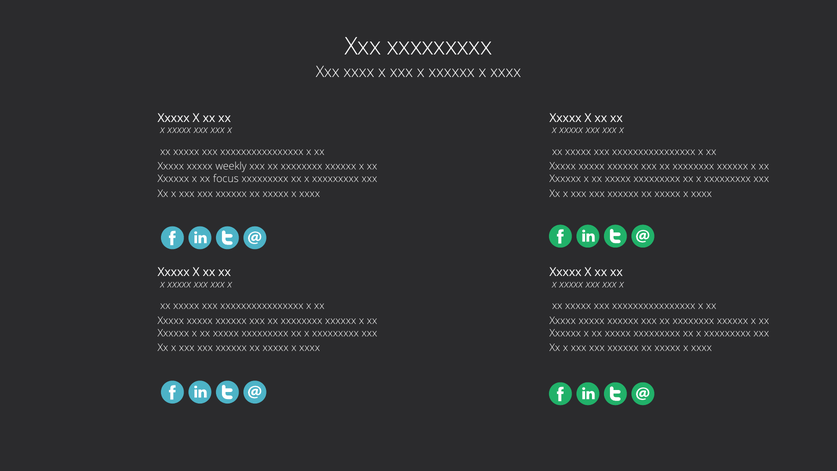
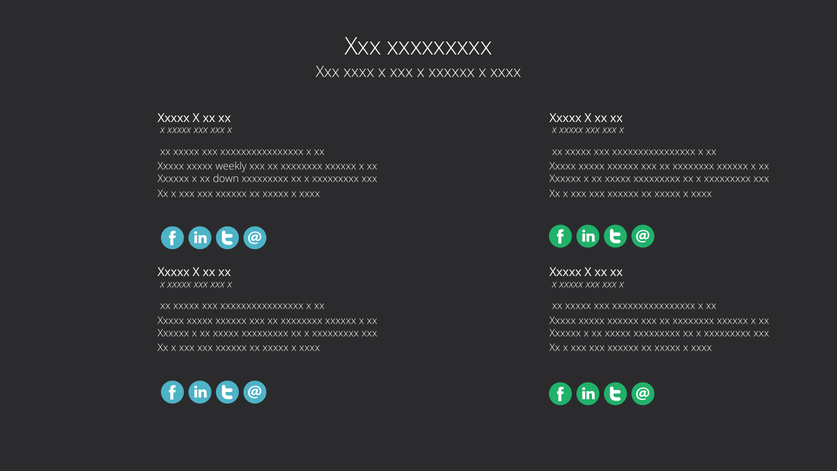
focus: focus -> down
